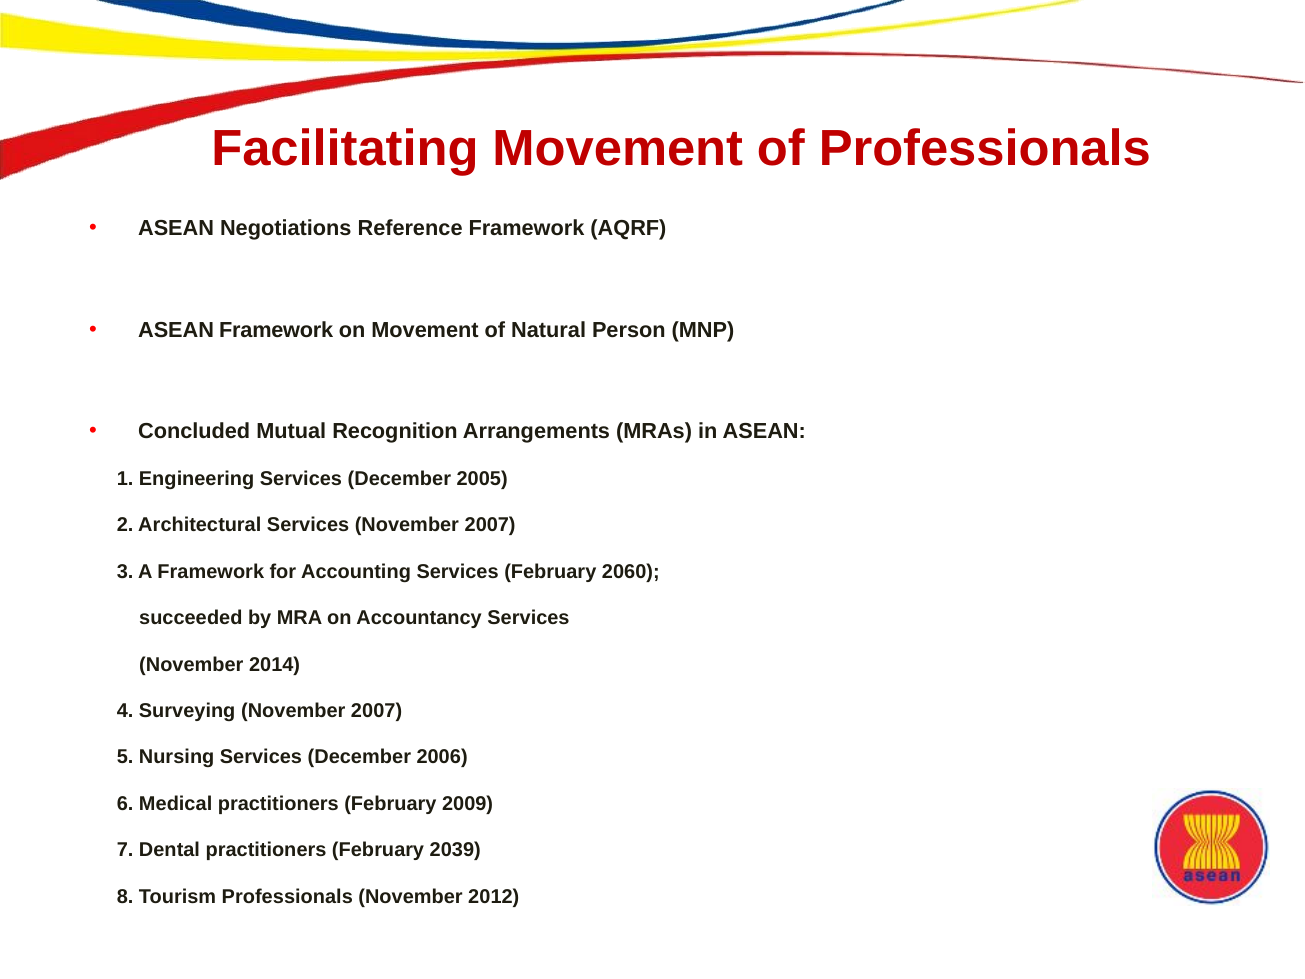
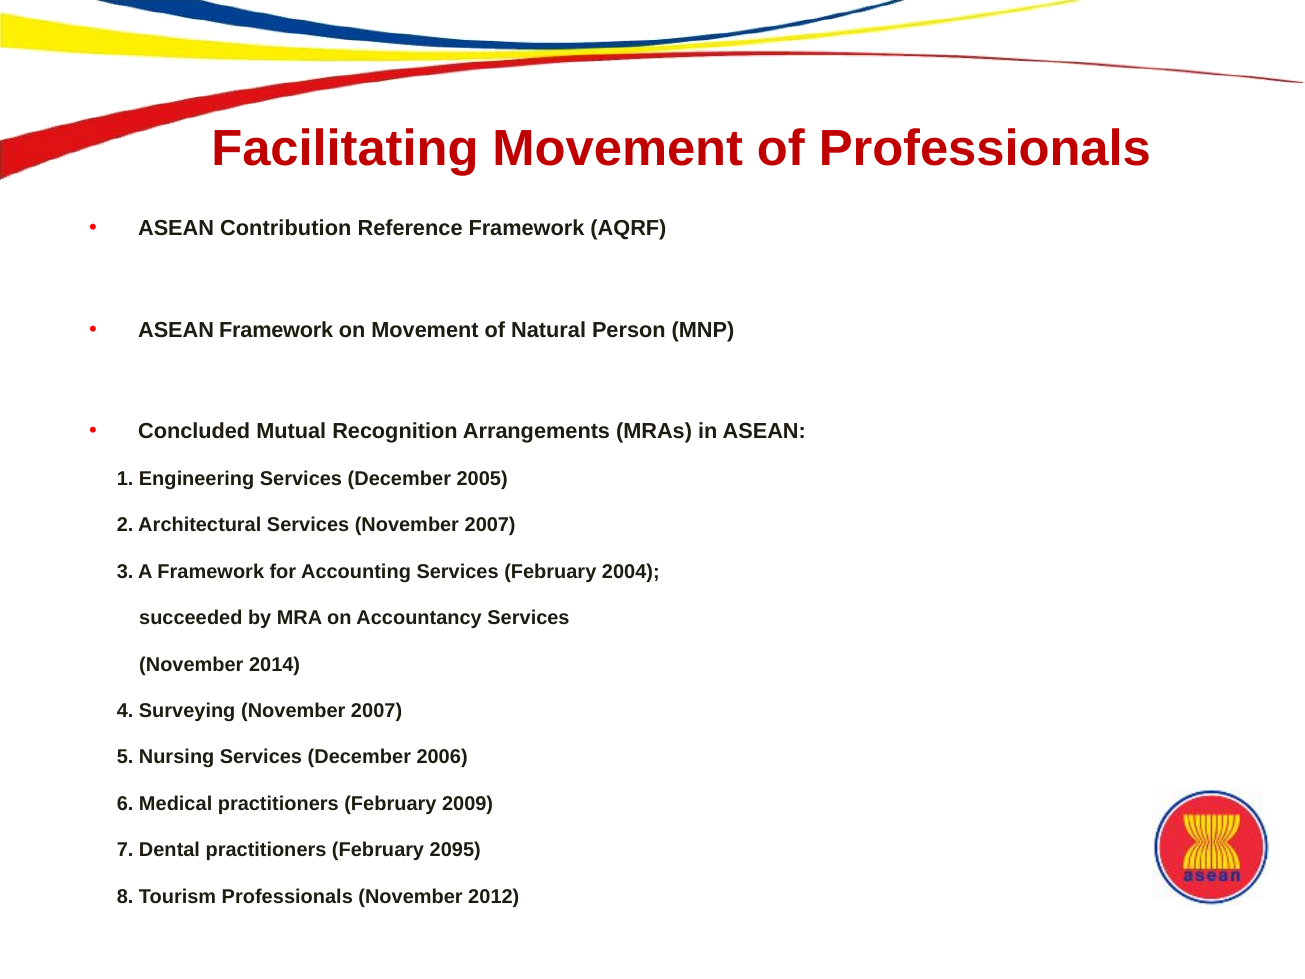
Negotiations: Negotiations -> Contribution
2060: 2060 -> 2004
2039: 2039 -> 2095
